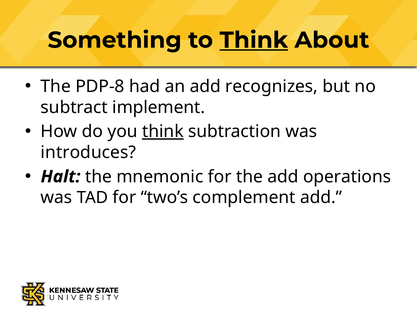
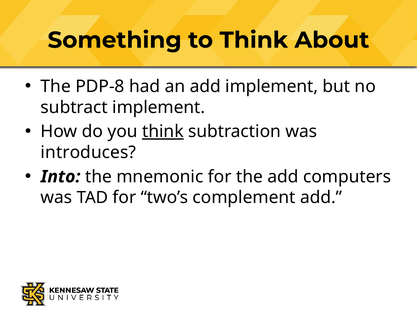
Think at (254, 40) underline: present -> none
add recognizes: recognizes -> implement
Halt: Halt -> Into
operations: operations -> computers
